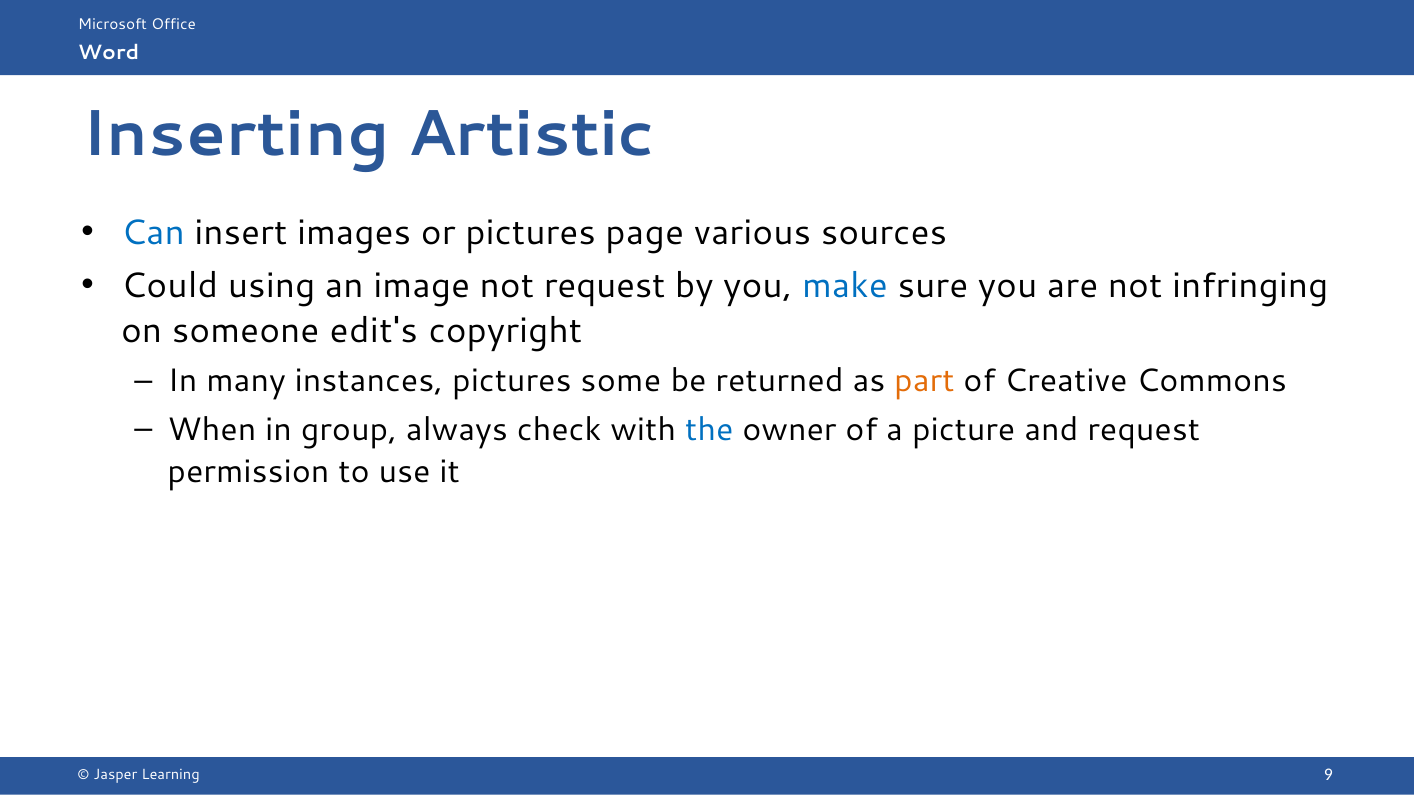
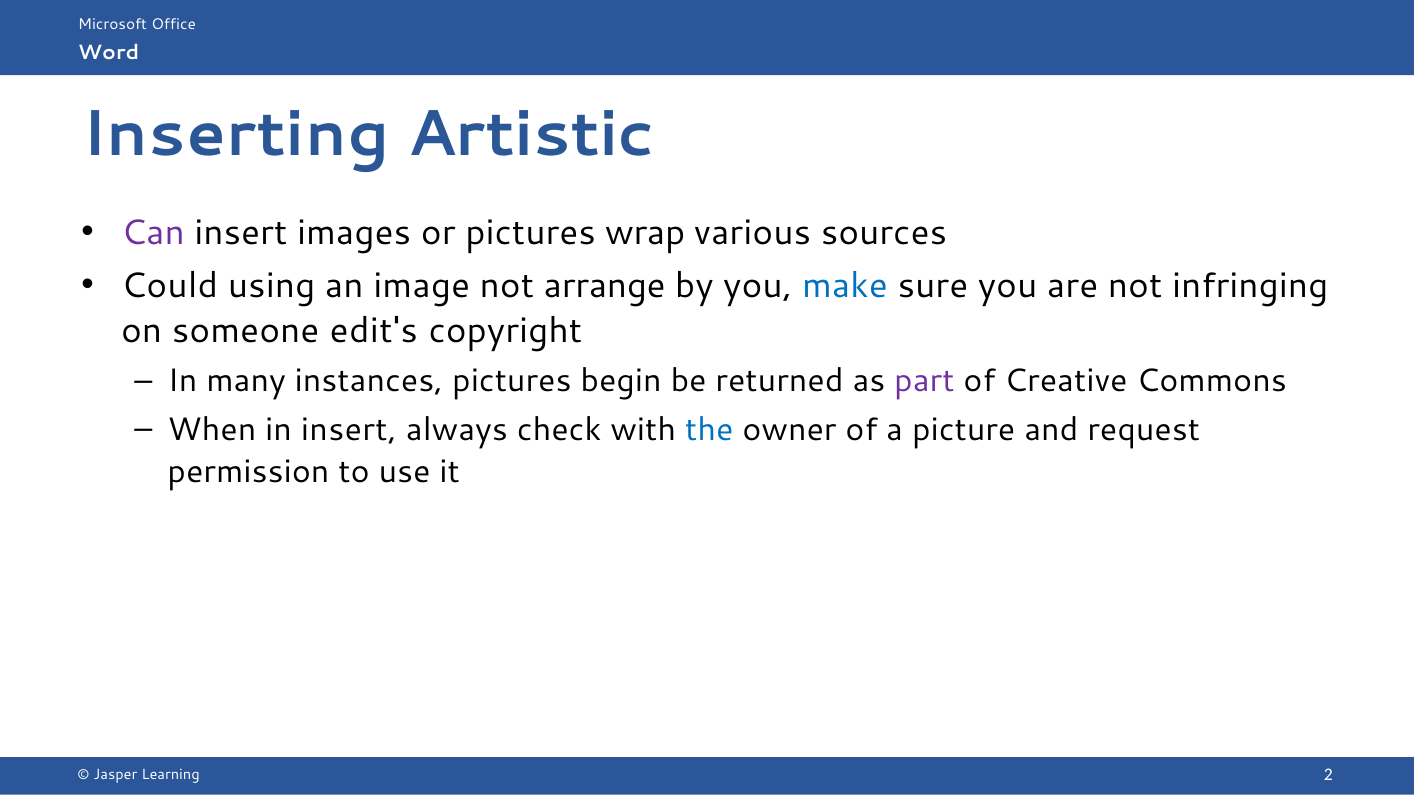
Can colour: blue -> purple
page: page -> wrap
not request: request -> arrange
some: some -> begin
part colour: orange -> purple
in group: group -> insert
9: 9 -> 2
